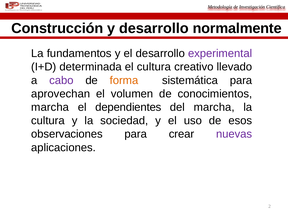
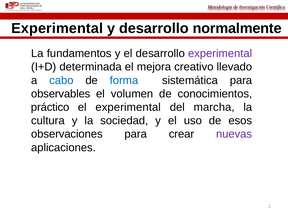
Construcción at (57, 28): Construcción -> Experimental
el cultura: cultura -> mejora
cabo colour: purple -> blue
forma colour: orange -> blue
aprovechan: aprovechan -> observables
marcha at (50, 107): marcha -> práctico
el dependientes: dependientes -> experimental
